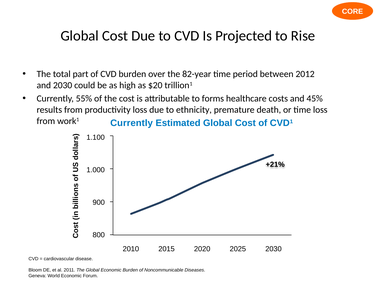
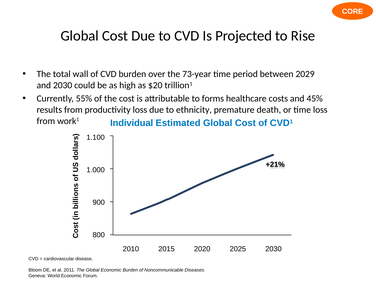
part: part -> wall
82-year: 82-year -> 73-year
2012: 2012 -> 2029
Currently at (132, 123): Currently -> Individual
